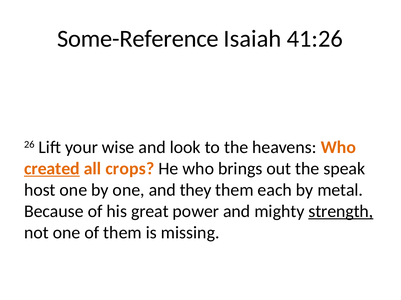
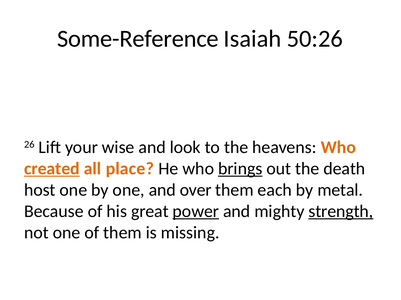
41:26: 41:26 -> 50:26
crops: crops -> place
brings underline: none -> present
speak: speak -> death
they: they -> over
power underline: none -> present
